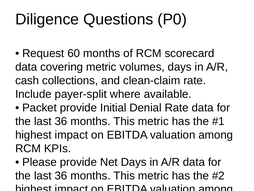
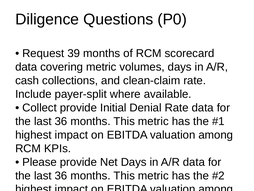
60: 60 -> 39
Packet at (40, 107): Packet -> Collect
